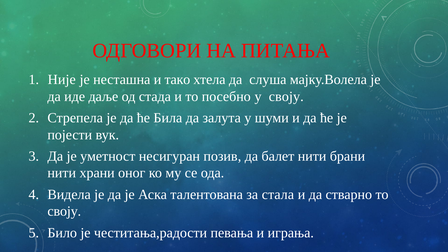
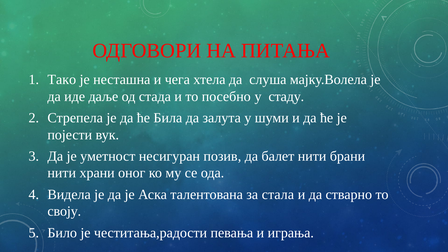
Није: Није -> Тако
тако: тако -> чега
у своју: своју -> стаду
